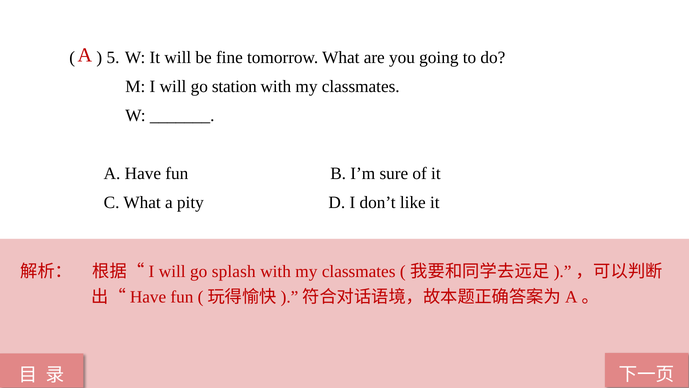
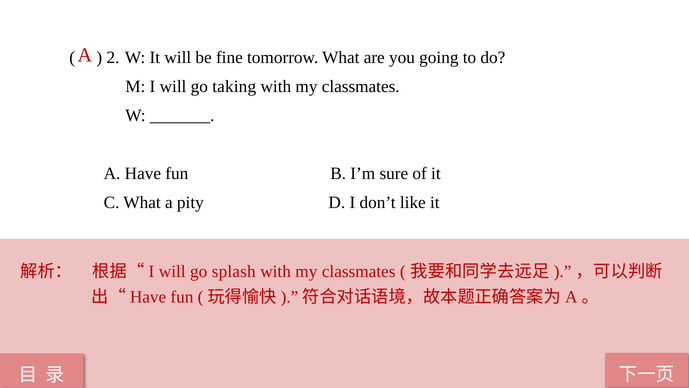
5: 5 -> 2
station: station -> taking
